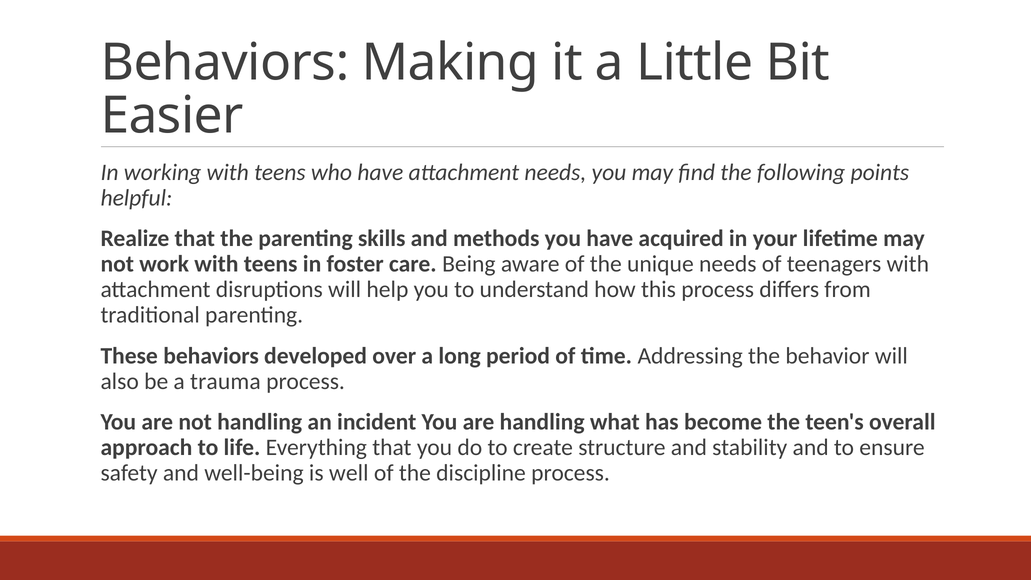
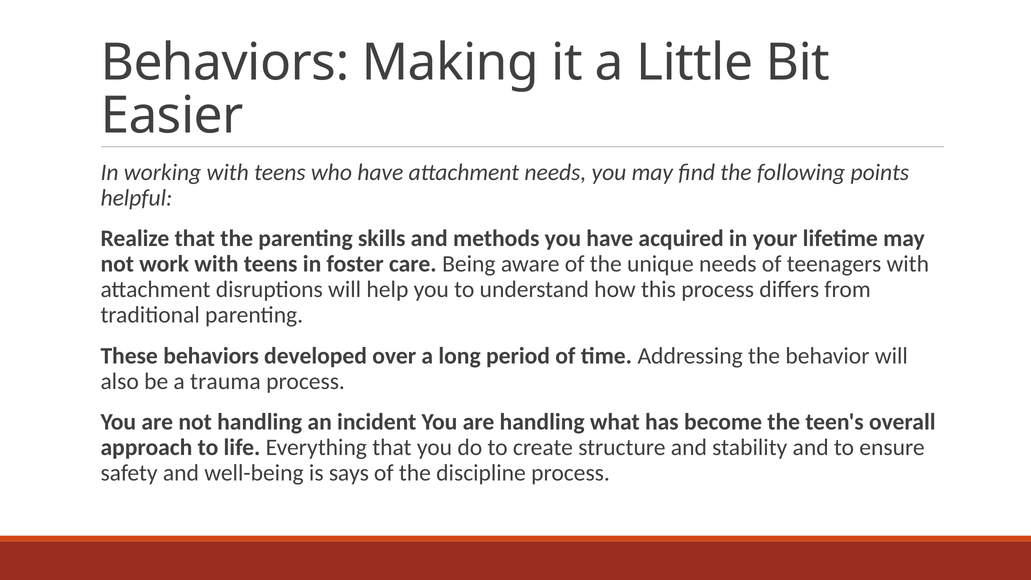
well: well -> says
